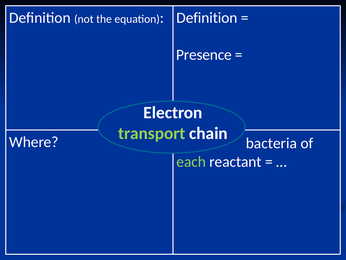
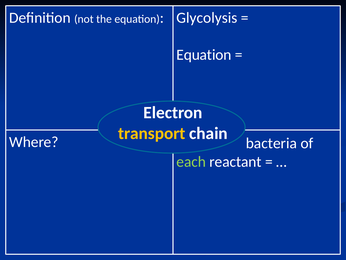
Definition at (207, 18): Definition -> Glycolysis
Presence at (204, 55): Presence -> Equation
transport colour: light green -> yellow
